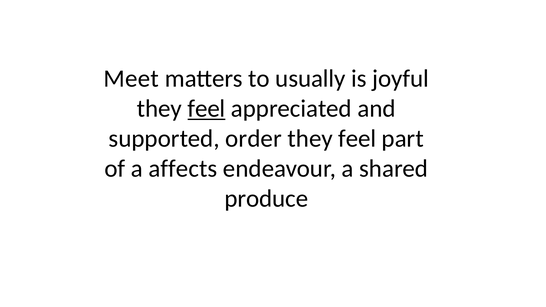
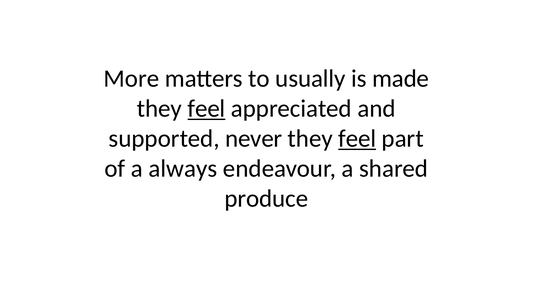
Meet: Meet -> More
joyful: joyful -> made
order: order -> never
feel at (357, 139) underline: none -> present
affects: affects -> always
